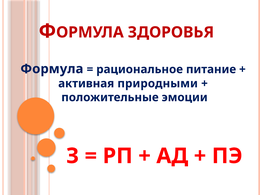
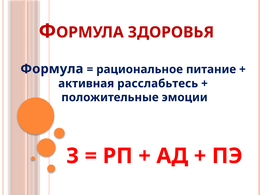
природными: природными -> расслабьтесь
